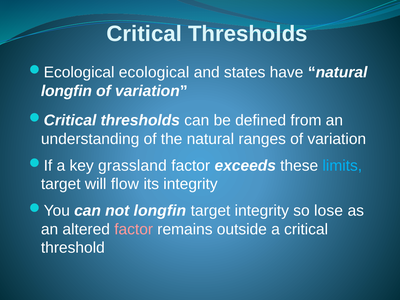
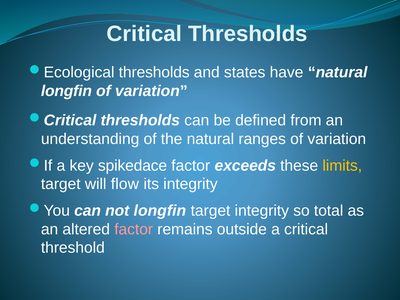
ecological at (154, 72): ecological -> thresholds
grassland: grassland -> spikedace
limits colour: light blue -> yellow
lose: lose -> total
